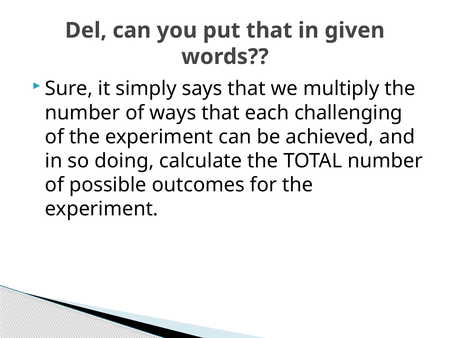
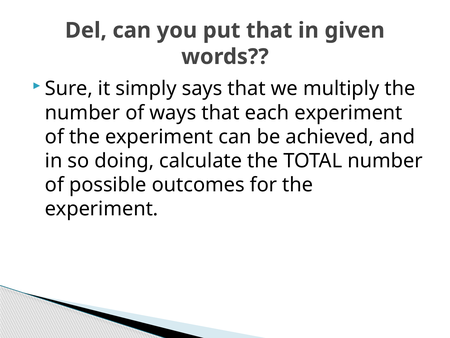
each challenging: challenging -> experiment
